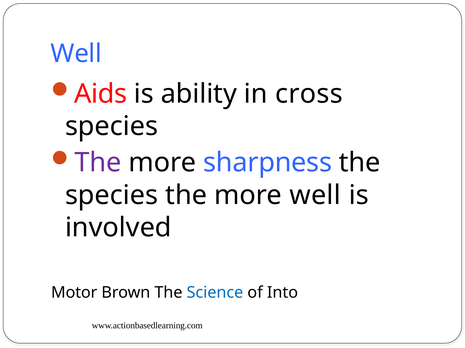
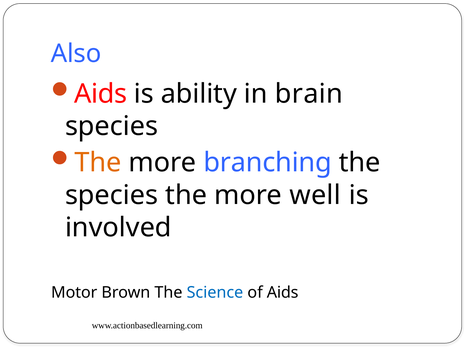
Well at (76, 54): Well -> Also
cross: cross -> brain
The at (98, 163) colour: purple -> orange
sharpness: sharpness -> branching
of Into: Into -> Aids
